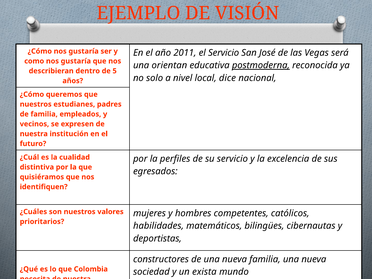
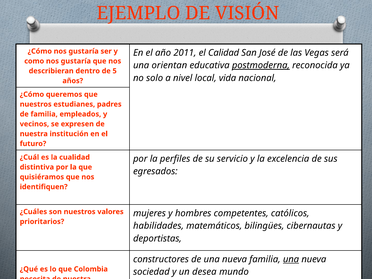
el Servicio: Servicio -> Calidad
dice: dice -> vida
una at (291, 259) underline: none -> present
exista: exista -> desea
